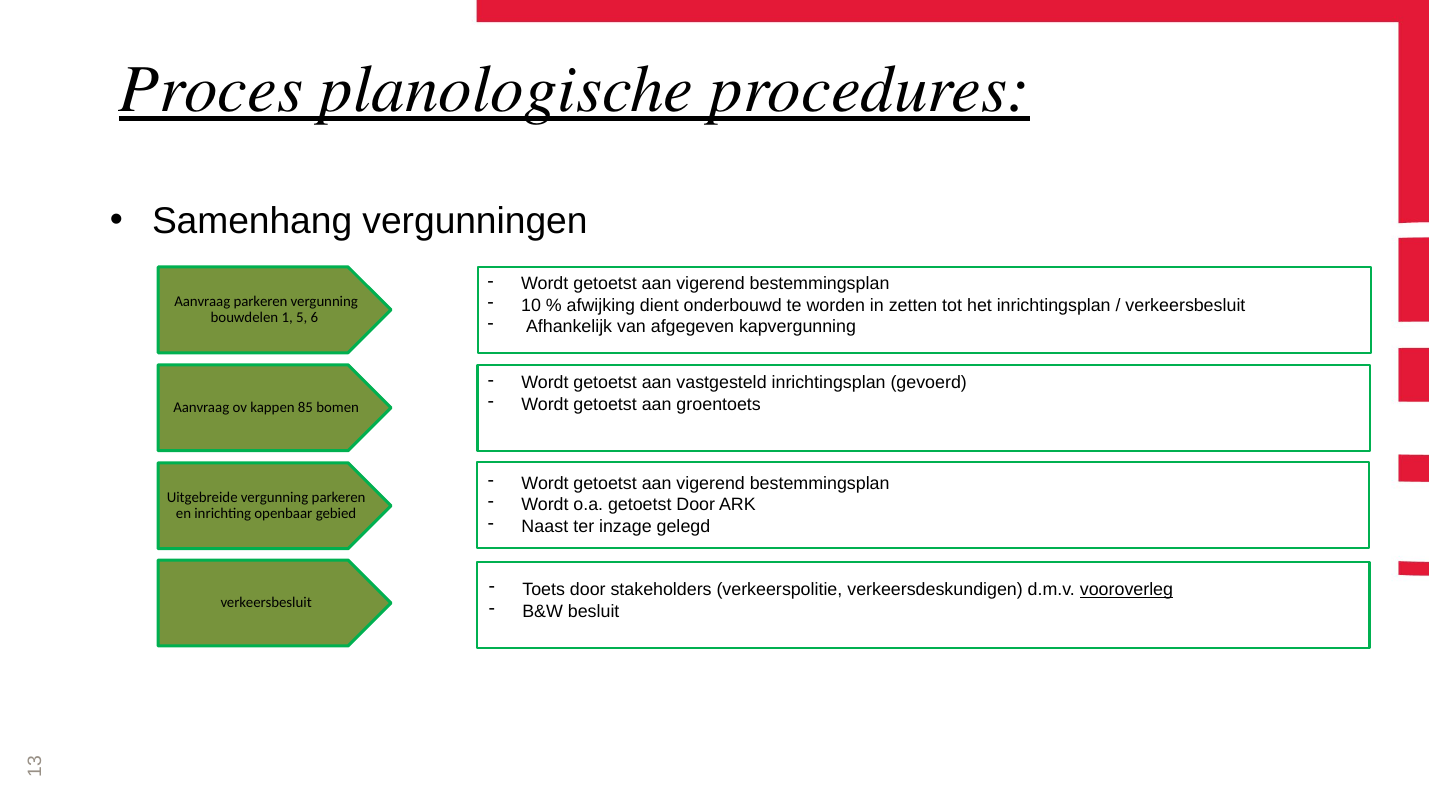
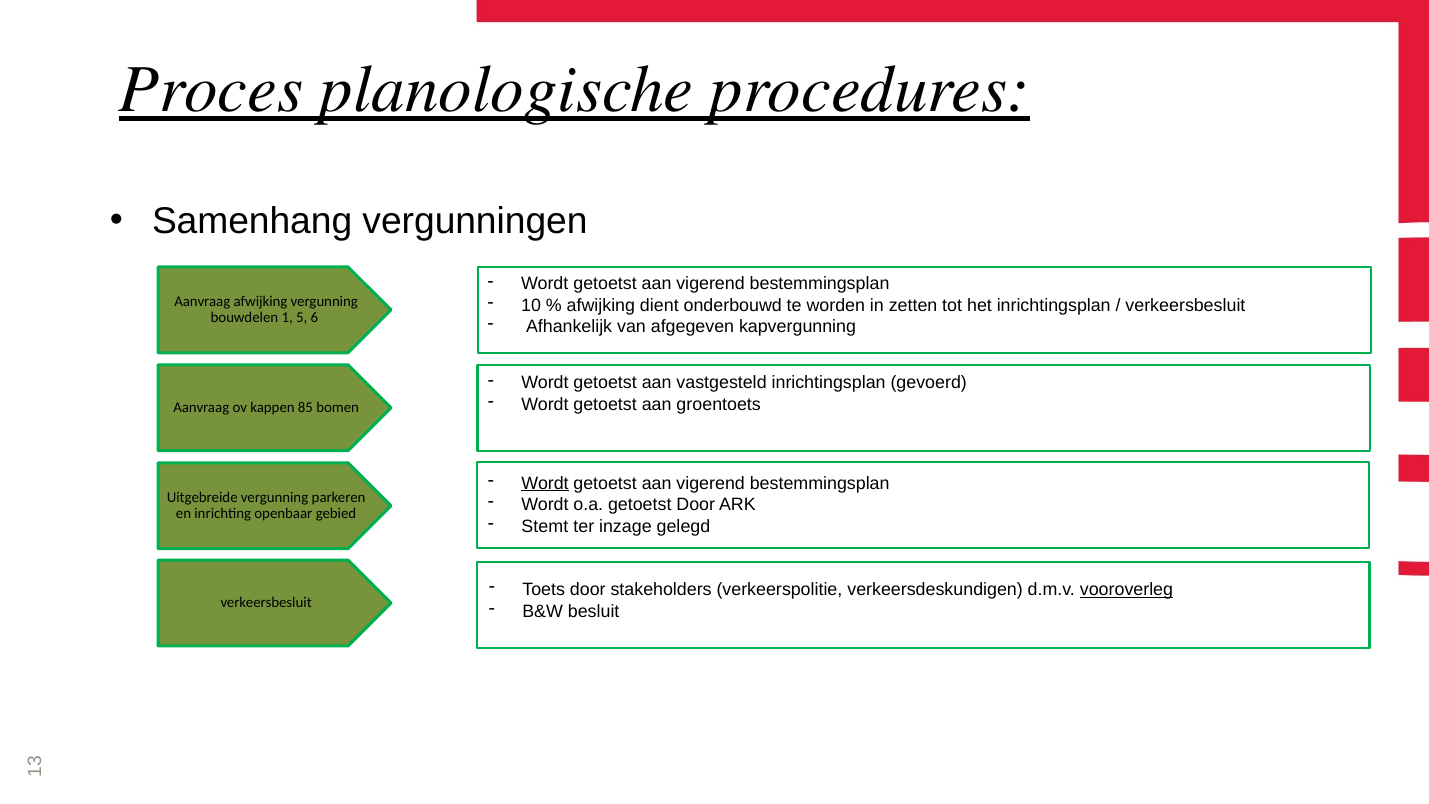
Aanvraag parkeren: parkeren -> afwijking
Wordt at (545, 483) underline: none -> present
Naast: Naast -> Stemt
